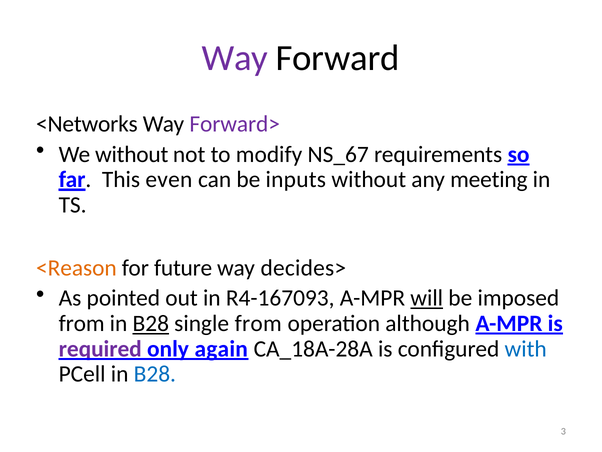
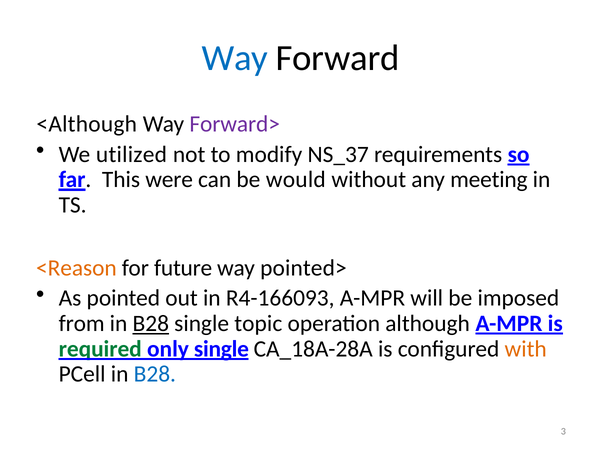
Way at (235, 58) colour: purple -> blue
<Networks: <Networks -> <Although
We without: without -> utilized
NS_67: NS_67 -> NS_37
even: even -> were
inputs: inputs -> would
decides>: decides> -> pointed>
R4-167093: R4-167093 -> R4-166093
will underline: present -> none
single from: from -> topic
required colour: purple -> green
only again: again -> single
with colour: blue -> orange
